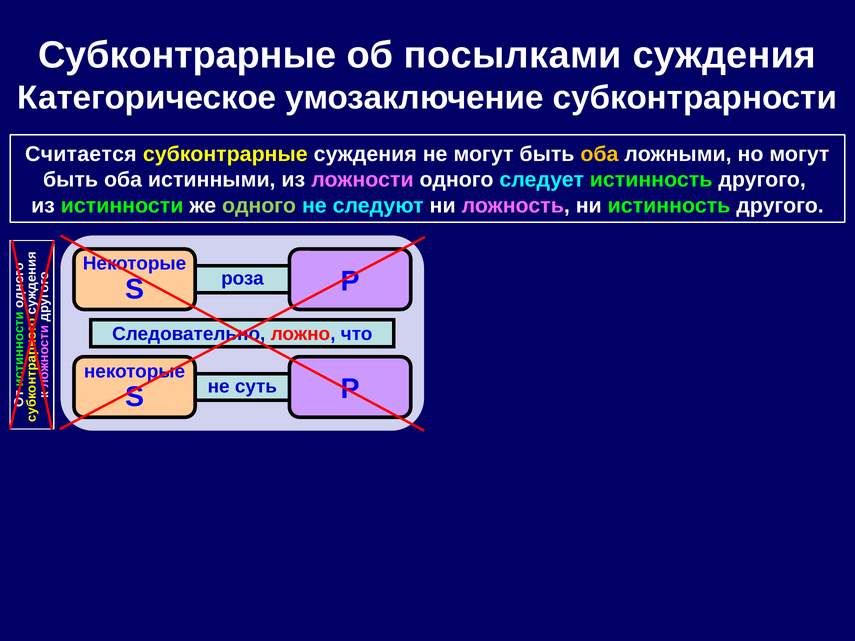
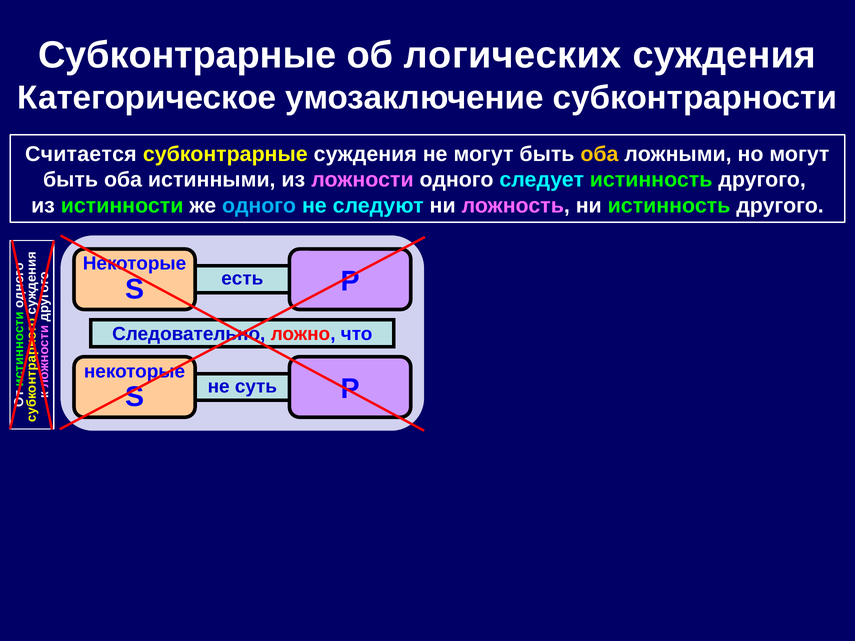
посылками: посылками -> логических
одного at (259, 206) colour: light green -> light blue
роза: роза -> есть
